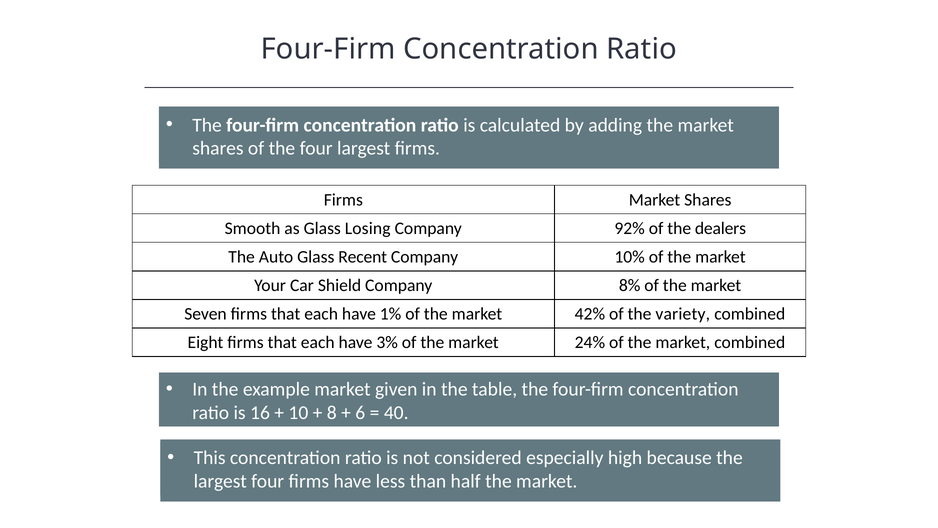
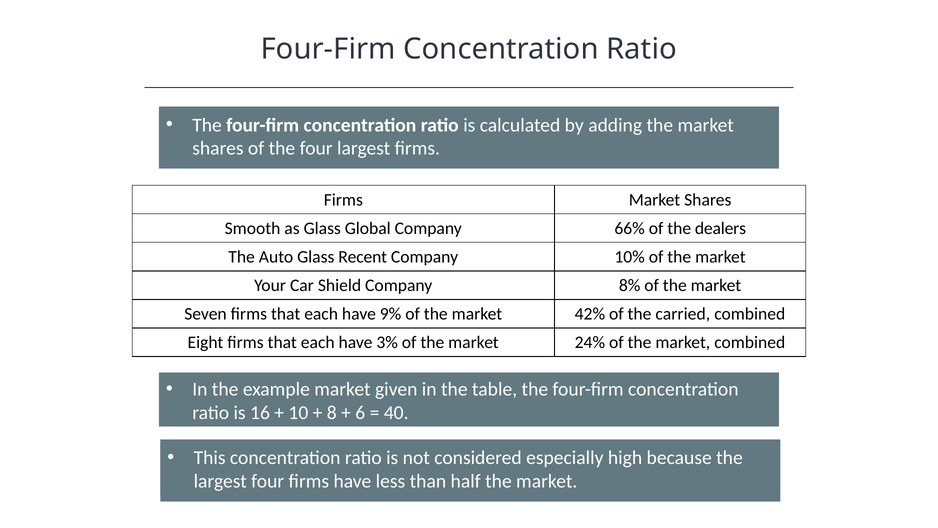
Losing: Losing -> Global
92%: 92% -> 66%
1%: 1% -> 9%
variety: variety -> carried
